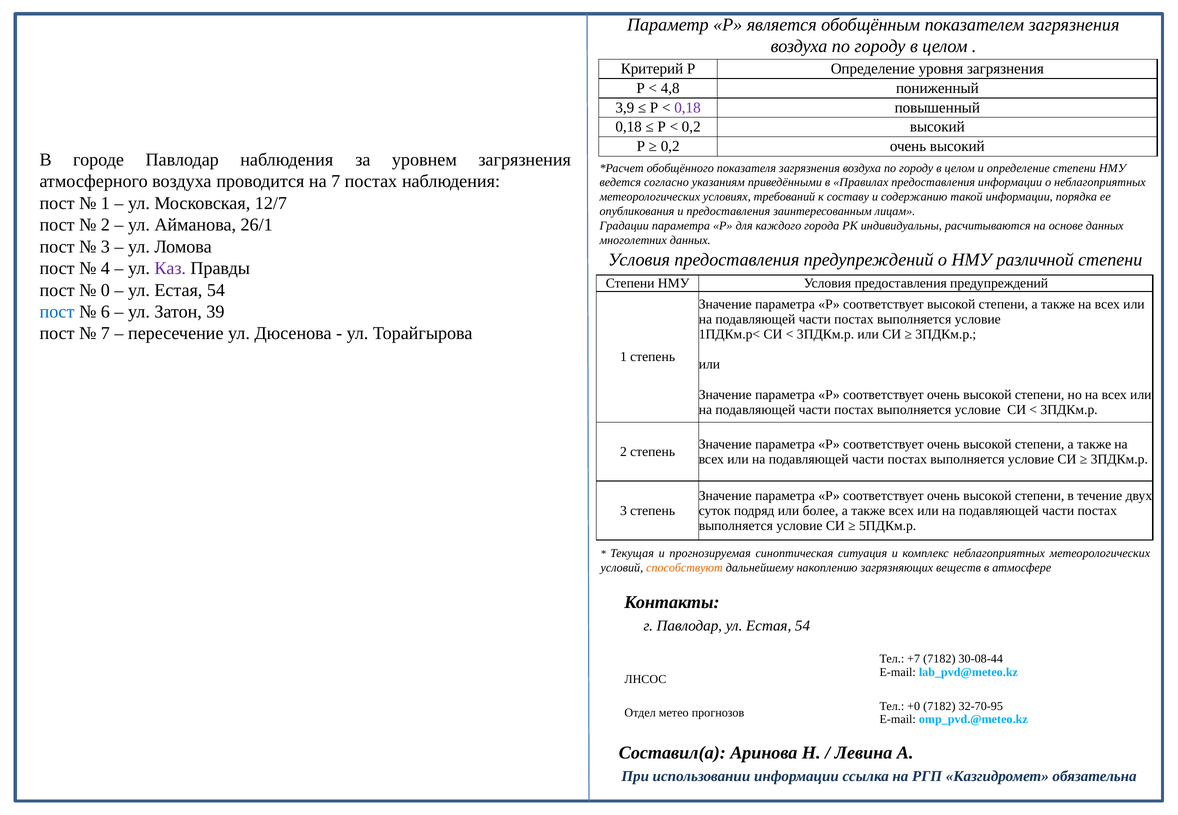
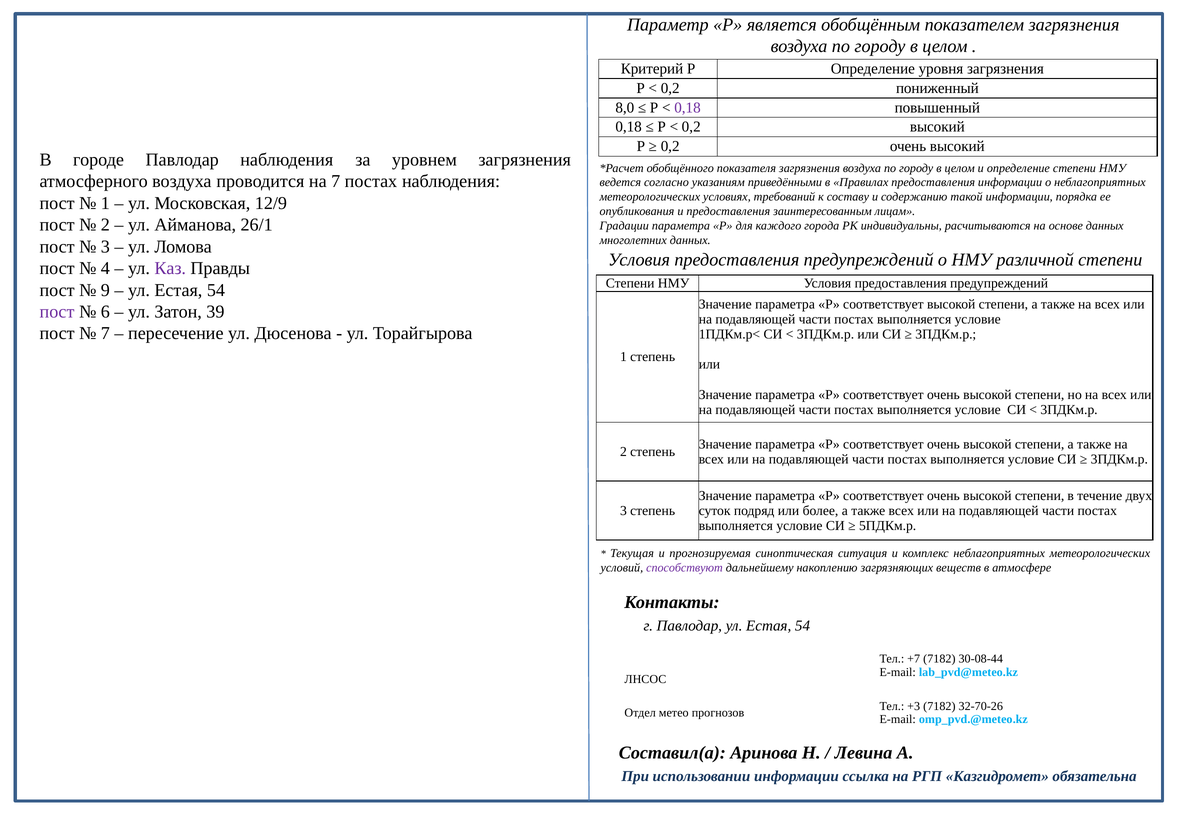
4,8 at (670, 88): 4,8 -> 0,2
3,9: 3,9 -> 8,0
12/7: 12/7 -> 12/9
0: 0 -> 9
пост at (57, 312) colour: blue -> purple
способствуют colour: orange -> purple
+0: +0 -> +3
32-70-95: 32-70-95 -> 32-70-26
